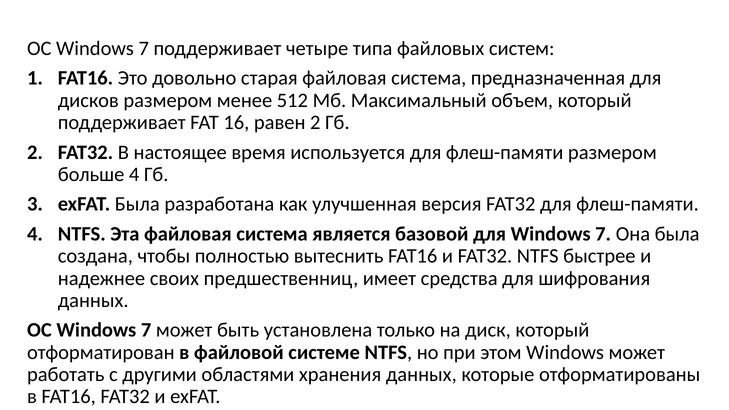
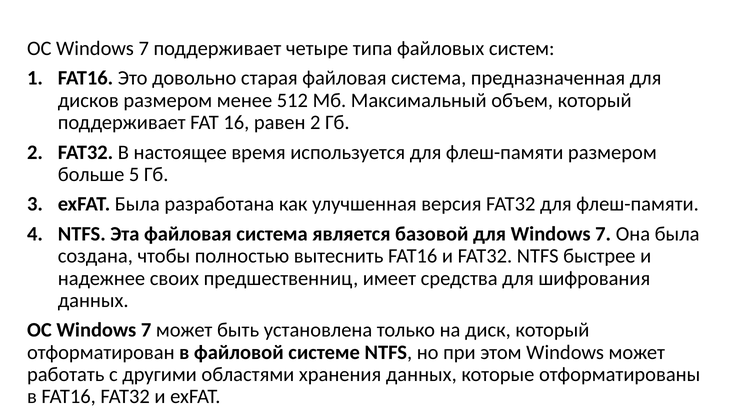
больше 4: 4 -> 5
